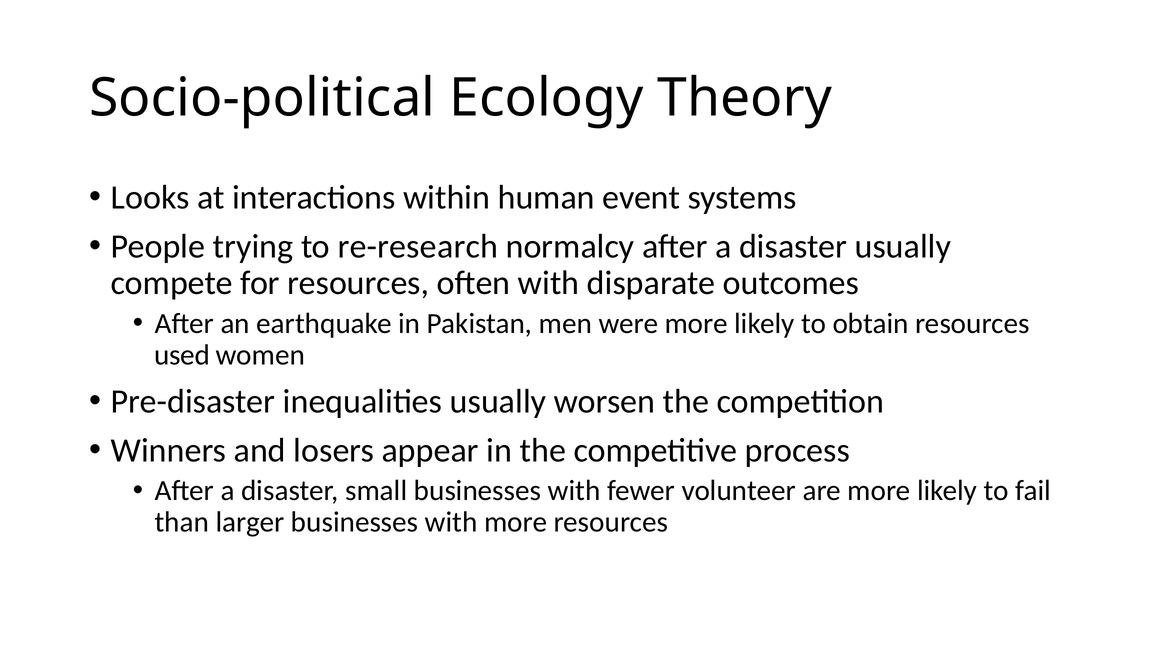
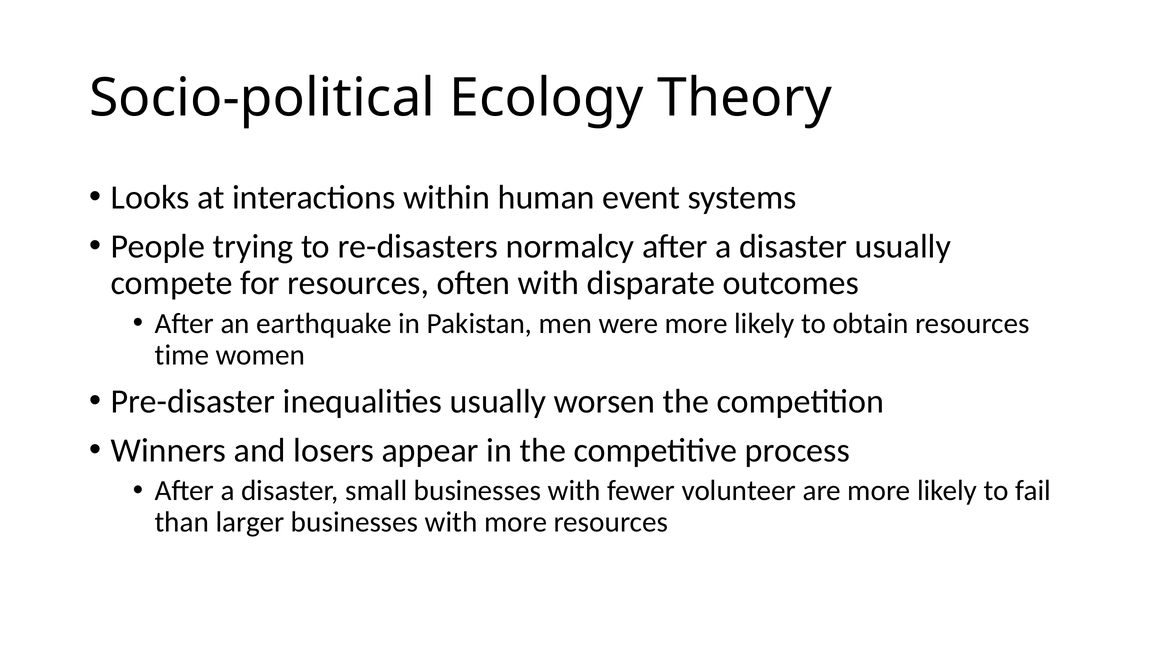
re-research: re-research -> re-disasters
used: used -> time
